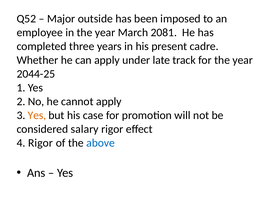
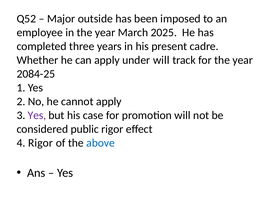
2081: 2081 -> 2025
under late: late -> will
2044-25: 2044-25 -> 2084-25
Yes at (37, 116) colour: orange -> purple
salary: salary -> public
